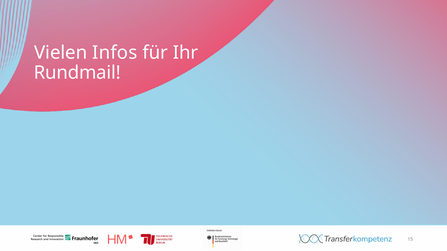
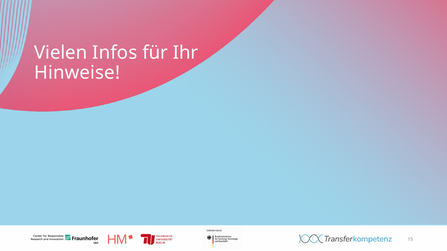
Rundmail: Rundmail -> Hinweise
